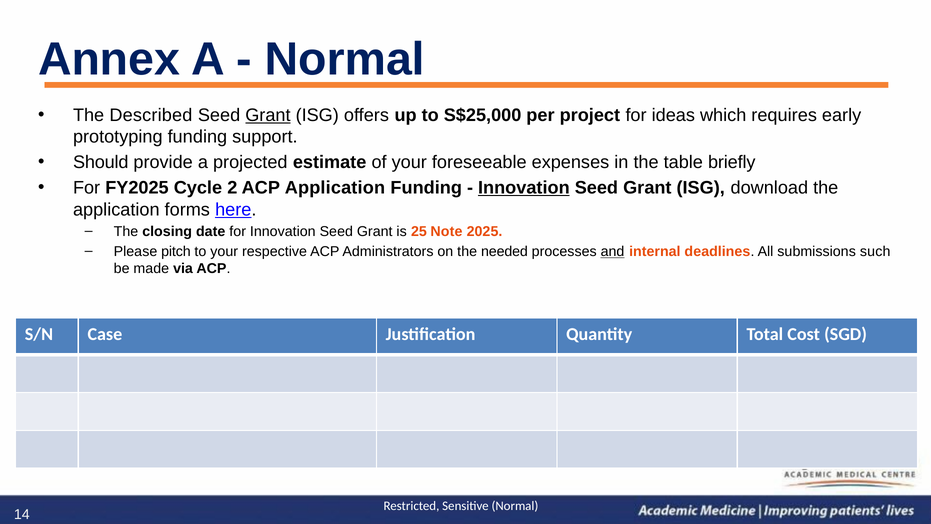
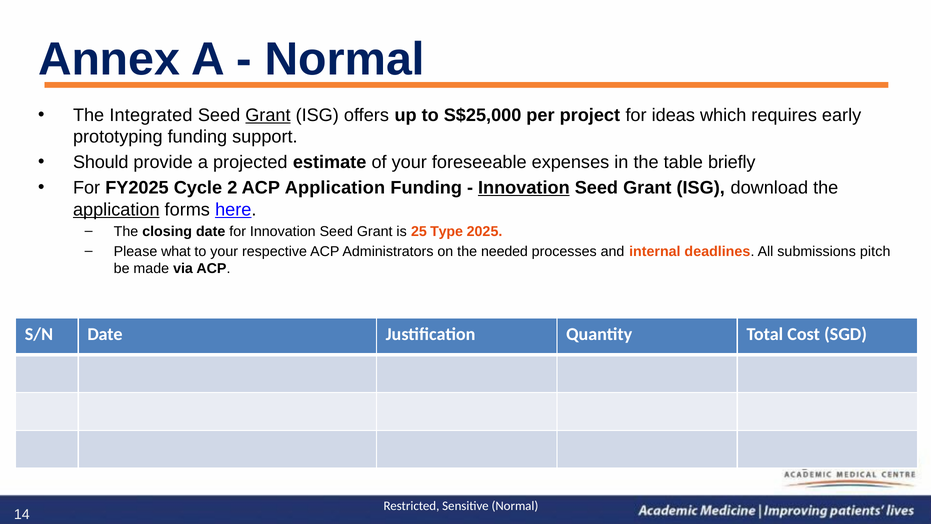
Described: Described -> Integrated
application at (116, 209) underline: none -> present
Note: Note -> Type
pitch: pitch -> what
and underline: present -> none
such: such -> pitch
S/N Case: Case -> Date
